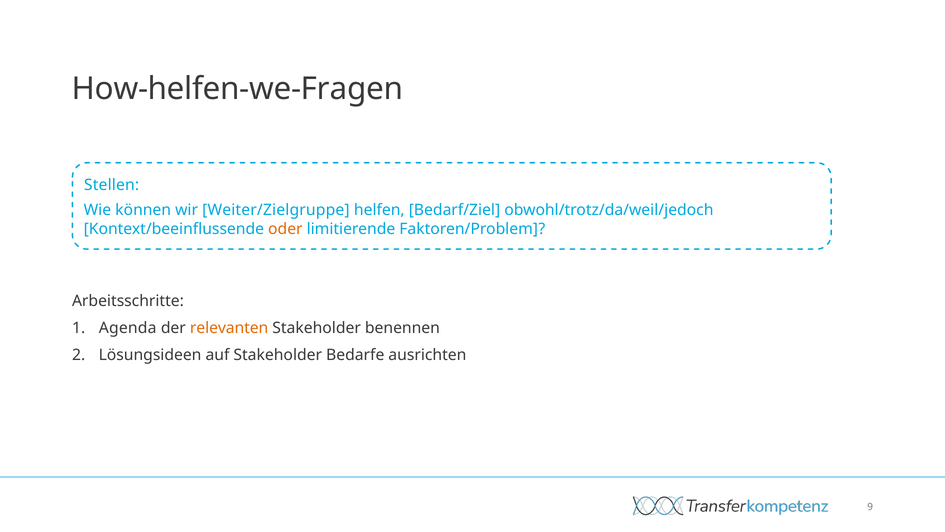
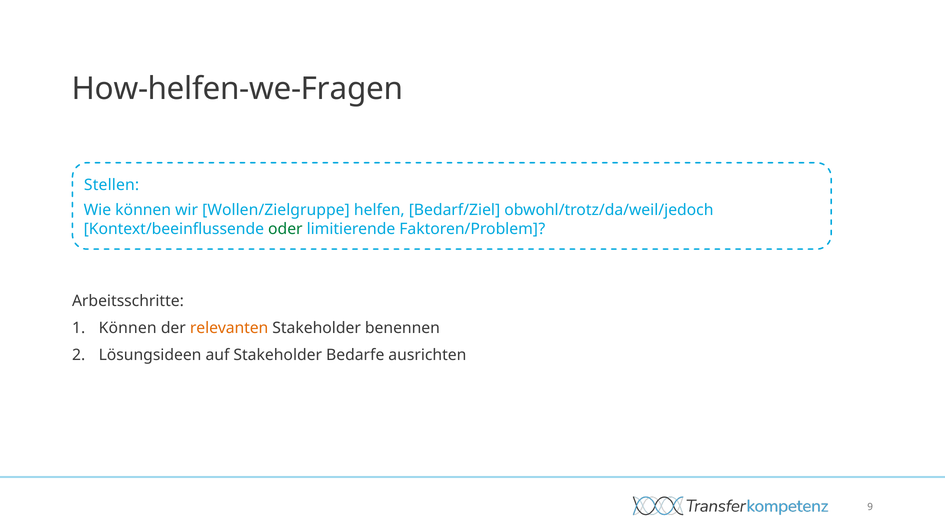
Weiter/Zielgruppe: Weiter/Zielgruppe -> Wollen/Zielgruppe
oder colour: orange -> green
Agenda at (128, 328): Agenda -> Können
